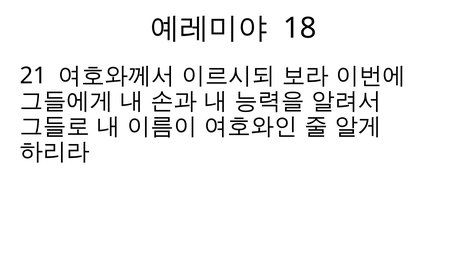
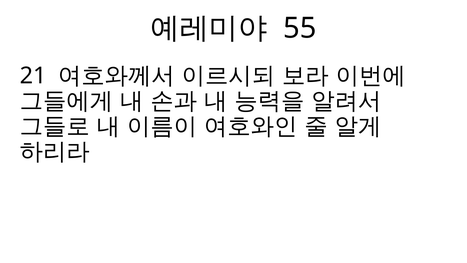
18: 18 -> 55
